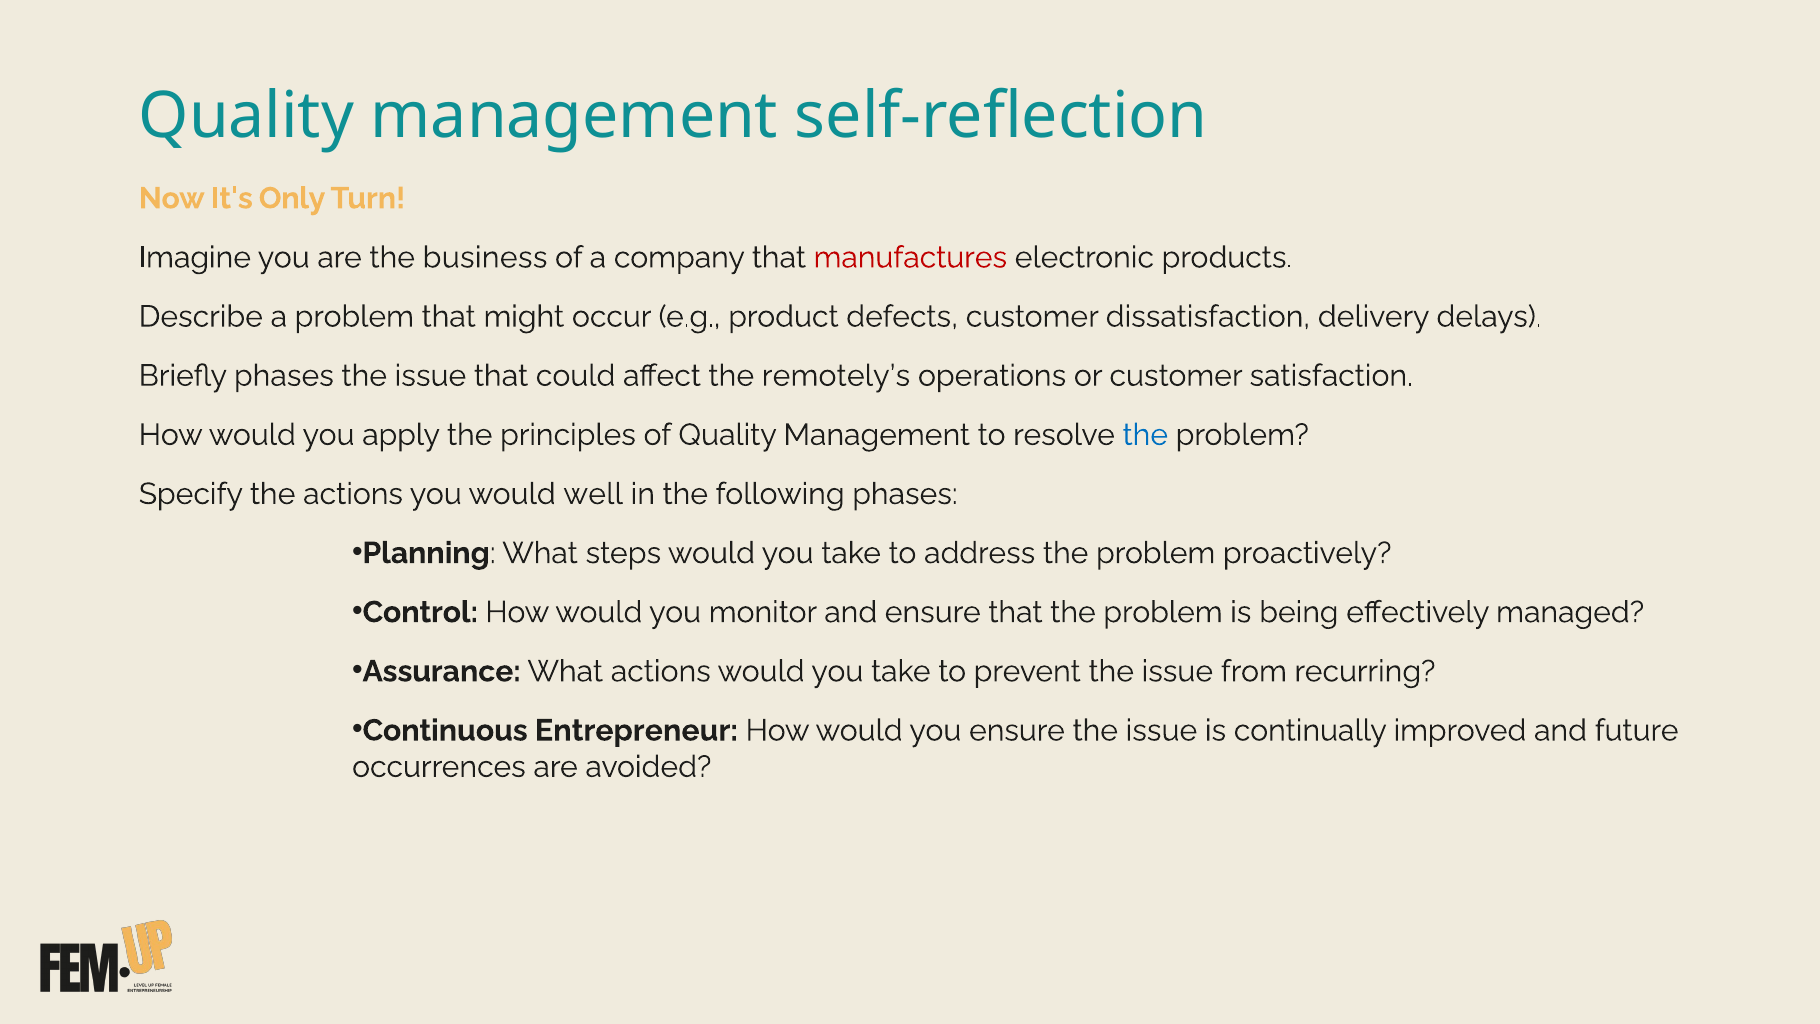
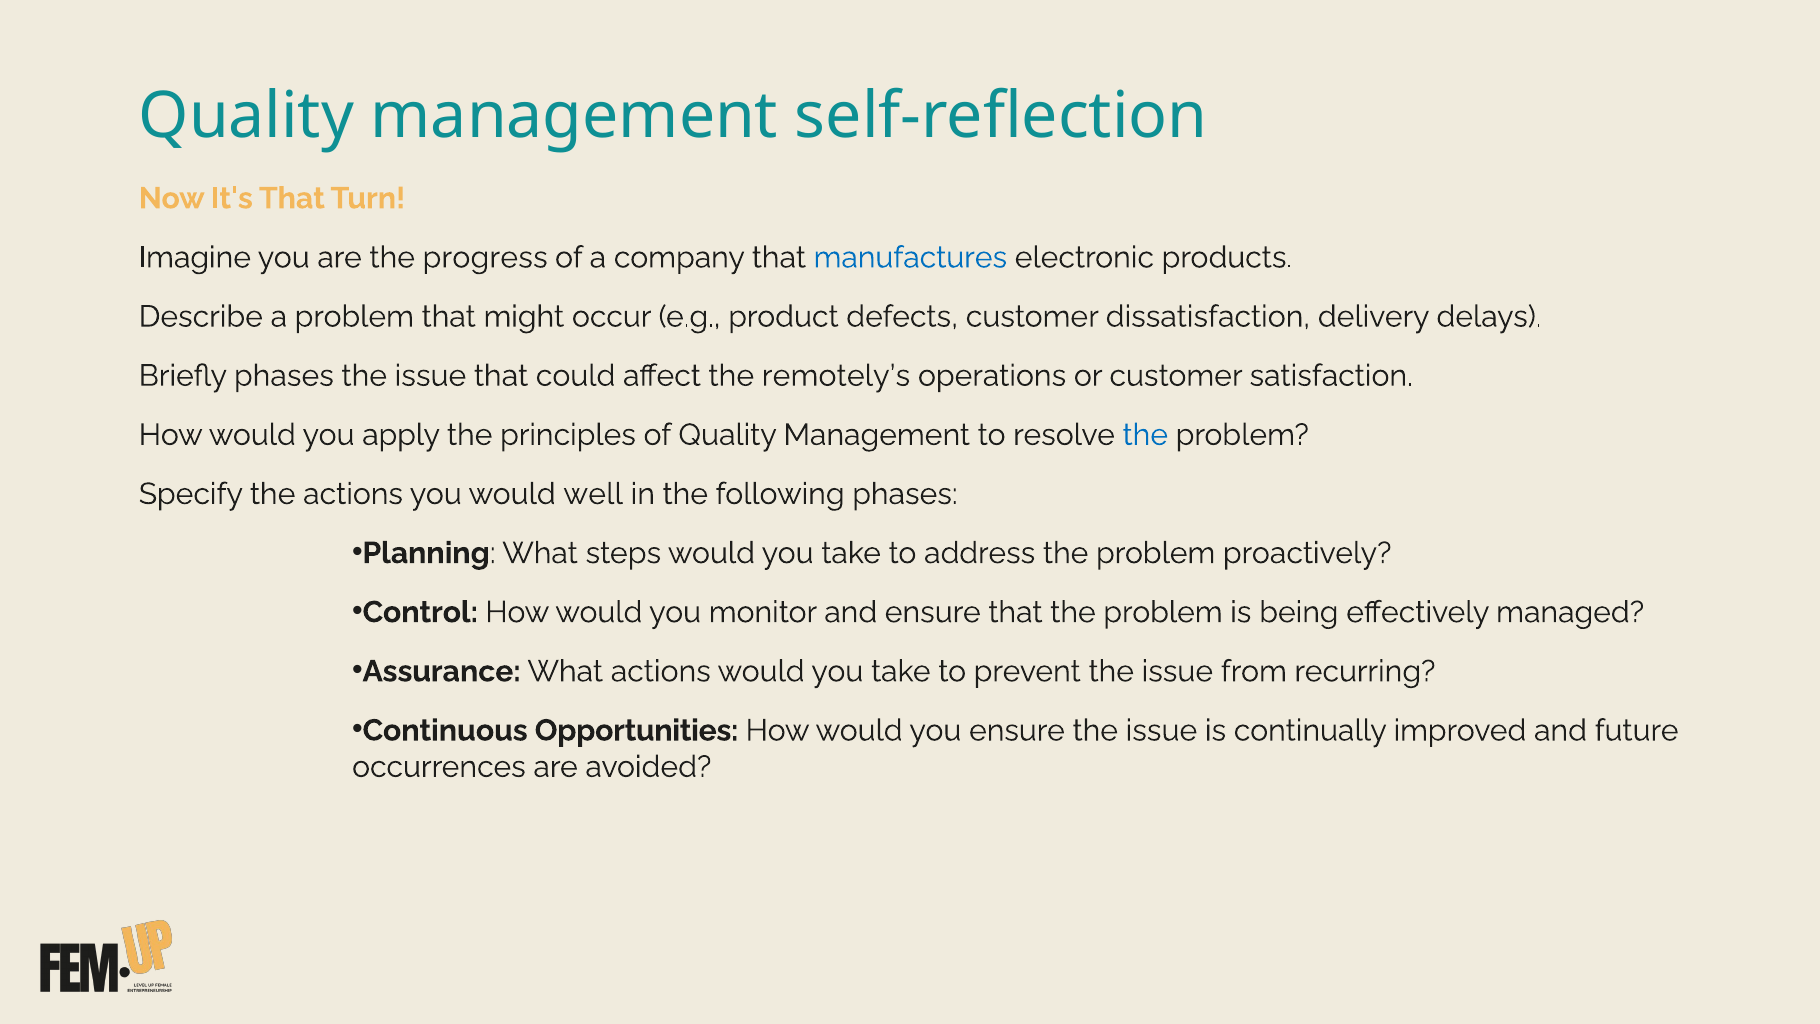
It's Only: Only -> That
business: business -> progress
manufactures colour: red -> blue
Entrepreneur: Entrepreneur -> Opportunities
